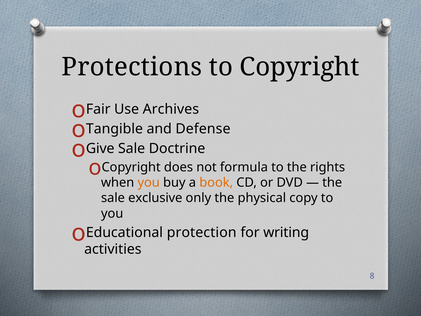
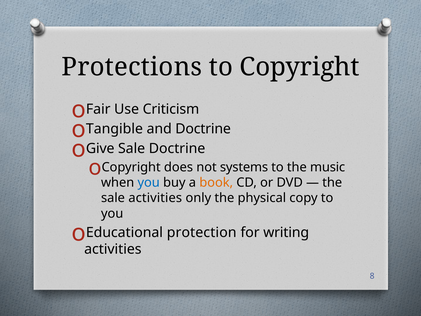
Archives: Archives -> Criticism
and Defense: Defense -> Doctrine
formula: formula -> systems
rights: rights -> music
you at (149, 182) colour: orange -> blue
sale exclusive: exclusive -> activities
